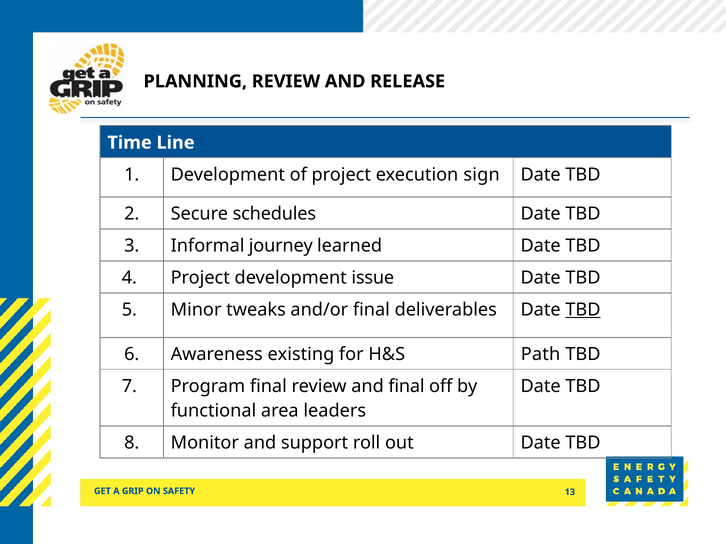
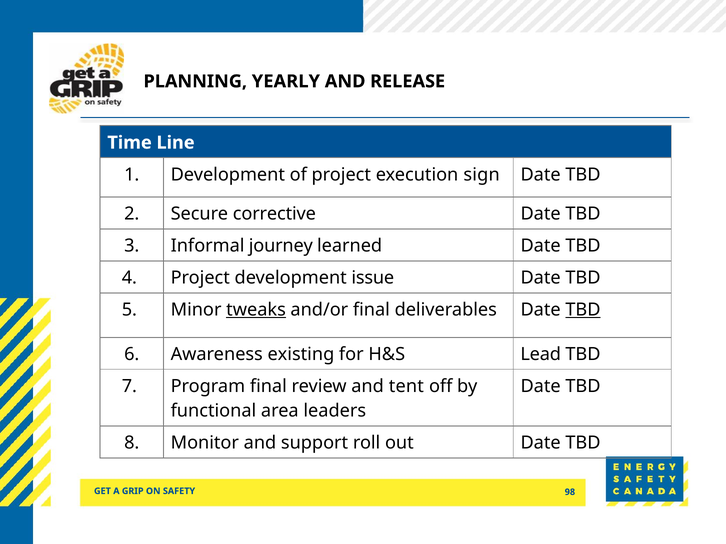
PLANNING REVIEW: REVIEW -> YEARLY
schedules: schedules -> corrective
tweaks underline: none -> present
Path: Path -> Lead
and final: final -> tent
13: 13 -> 98
